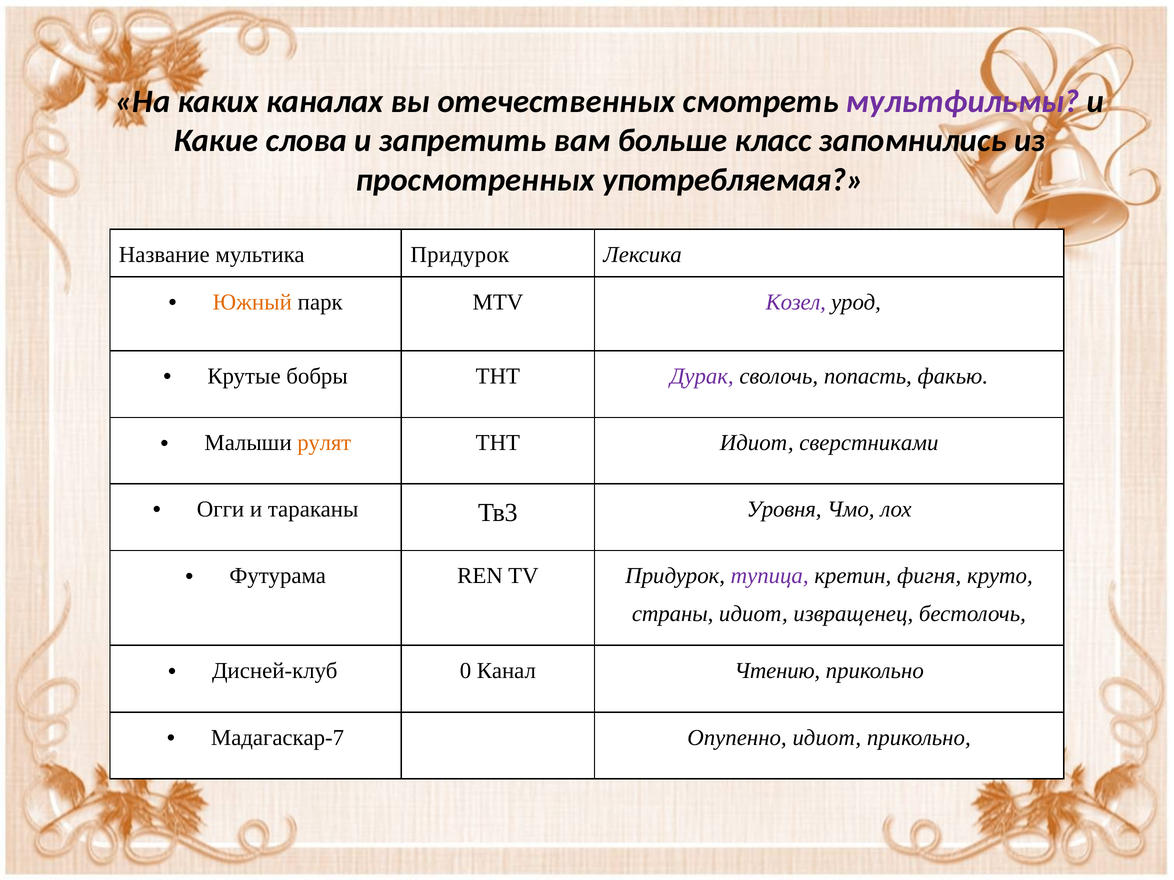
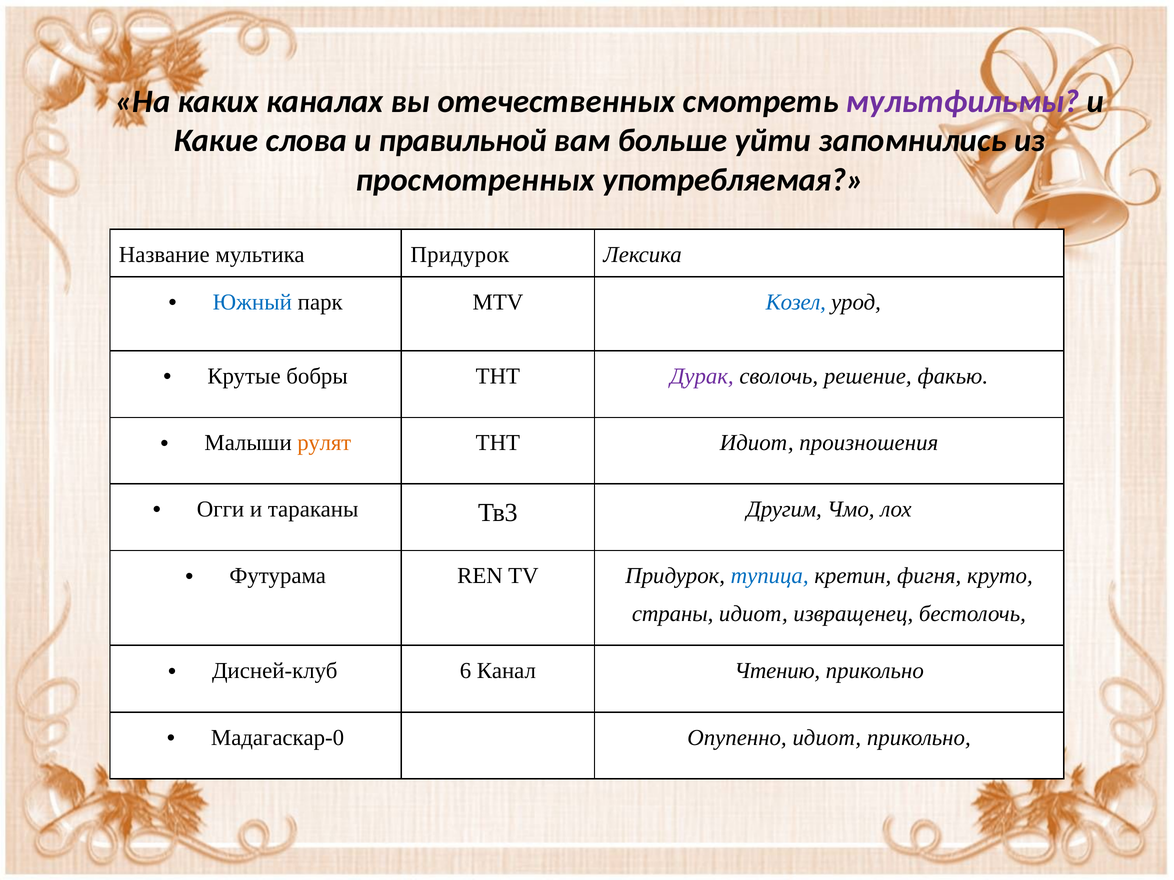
запретить: запретить -> правильной
класс: класс -> уйти
Южный colour: orange -> blue
Козел colour: purple -> blue
попасть: попасть -> решение
сверстниками: сверстниками -> произношения
Уровня: Уровня -> Другим
тупица colour: purple -> blue
0: 0 -> 6
Мадагаскар-7: Мадагаскар-7 -> Мадагаскар-0
